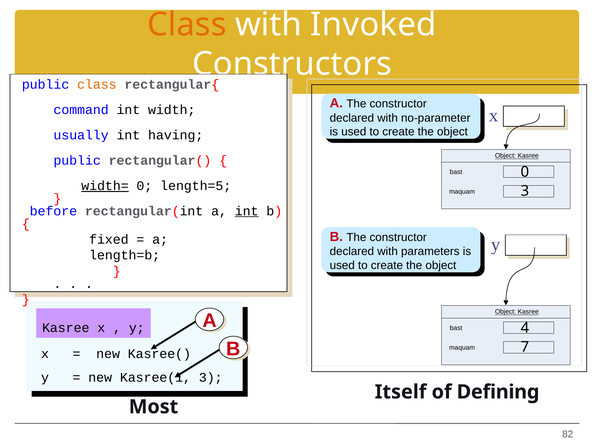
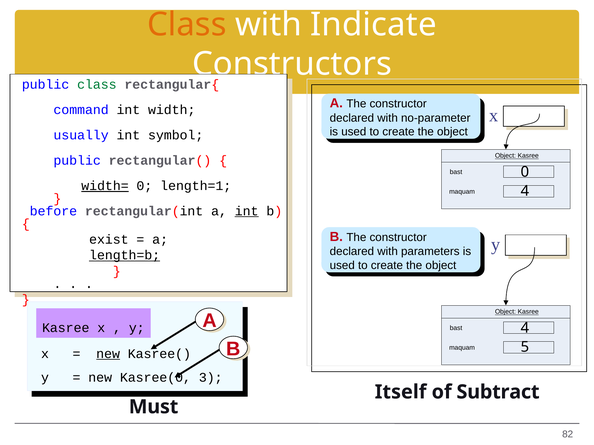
Invoked: Invoked -> Indicate
class at (97, 85) colour: orange -> green
having: having -> symbol
length=5: length=5 -> length=1
maquam 3: 3 -> 4
fixed: fixed -> exist
length=b underline: none -> present
7: 7 -> 5
new at (108, 354) underline: none -> present
Kasree(1: Kasree(1 -> Kasree(0
Defining: Defining -> Subtract
Most: Most -> Must
